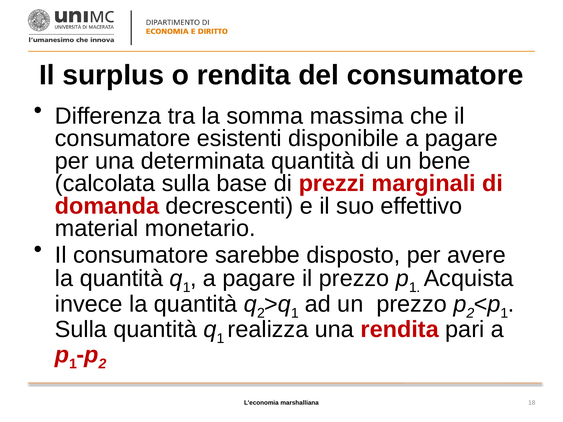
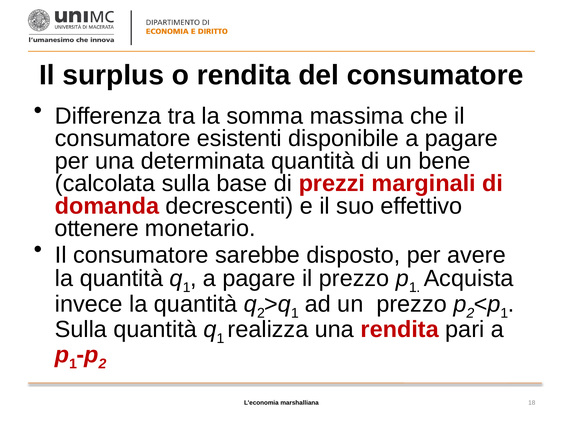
material: material -> ottenere
